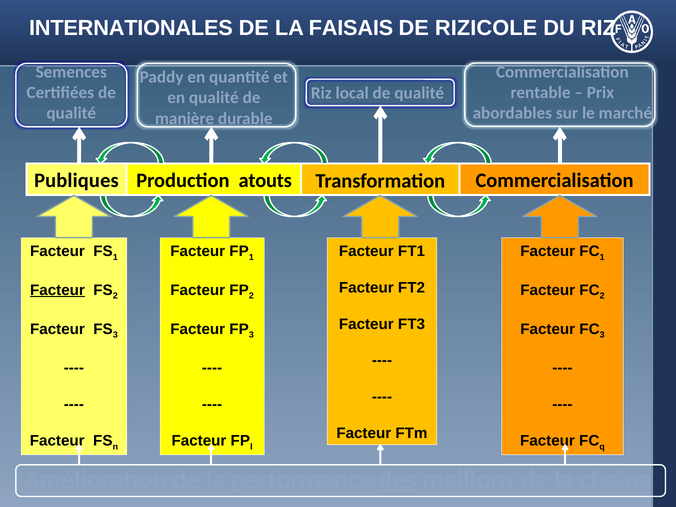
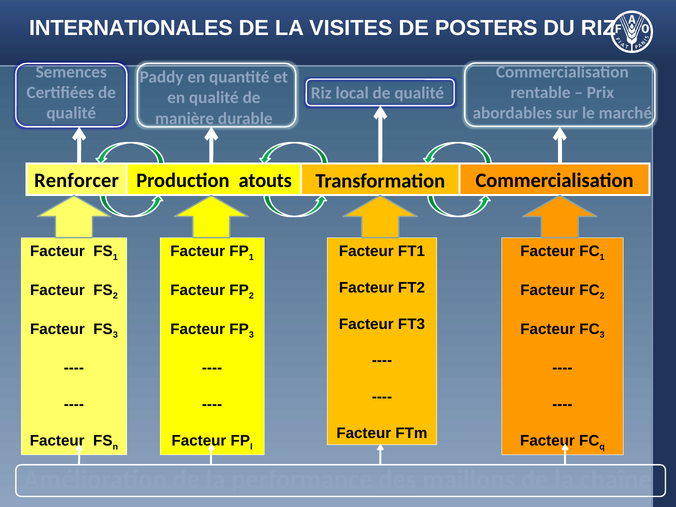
FAISAIS: FAISAIS -> VISITES
RIZICOLE: RIZICOLE -> POSTERS
Publiques: Publiques -> Renforcer
Facteur at (57, 290) underline: present -> none
